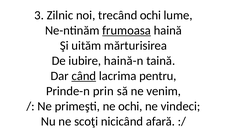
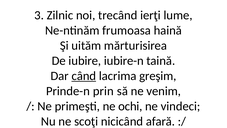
trecând ochi: ochi -> ierţi
frumoasa underline: present -> none
haină-n: haină-n -> iubire-n
pentru: pentru -> greşim
